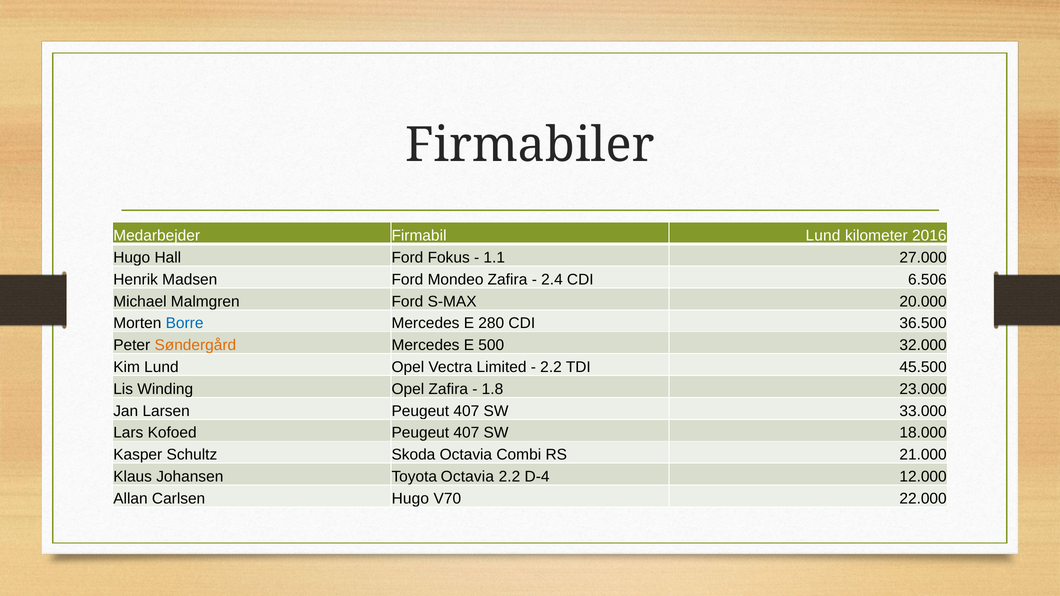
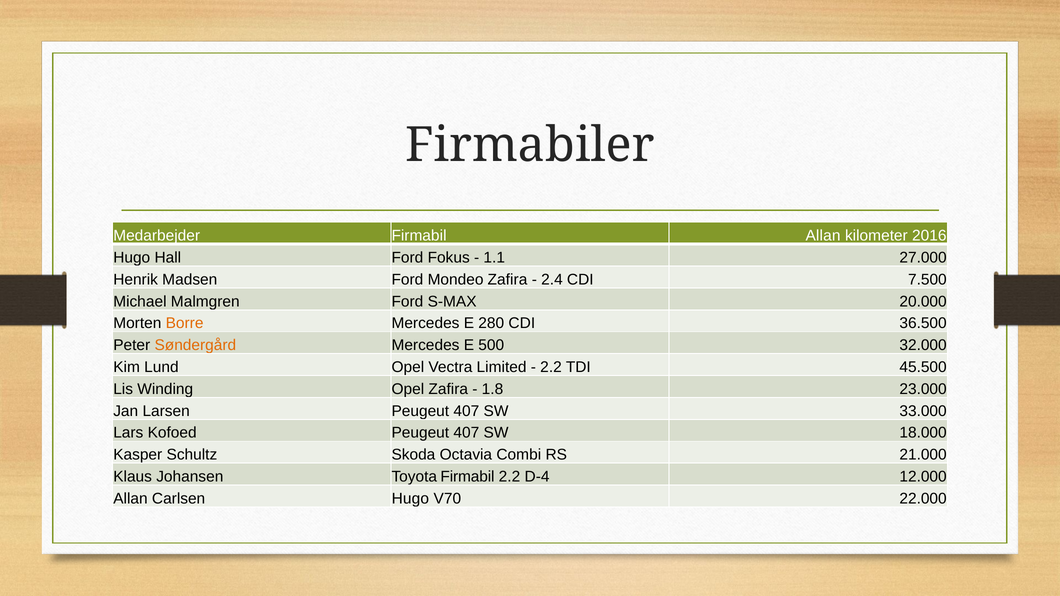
Firmabil Lund: Lund -> Allan
6.506: 6.506 -> 7.500
Borre colour: blue -> orange
Toyota Octavia: Octavia -> Firmabil
